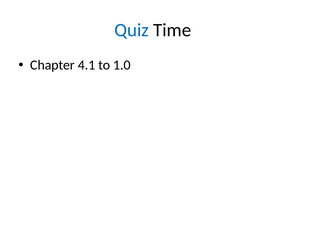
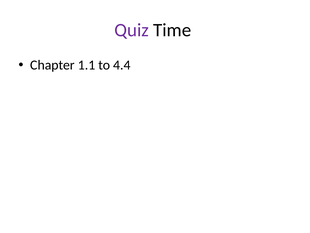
Quiz colour: blue -> purple
4.1: 4.1 -> 1.1
1.0: 1.0 -> 4.4
